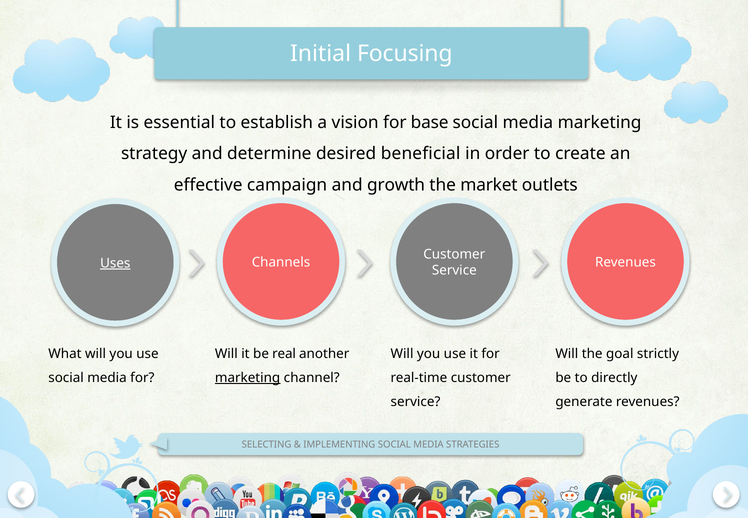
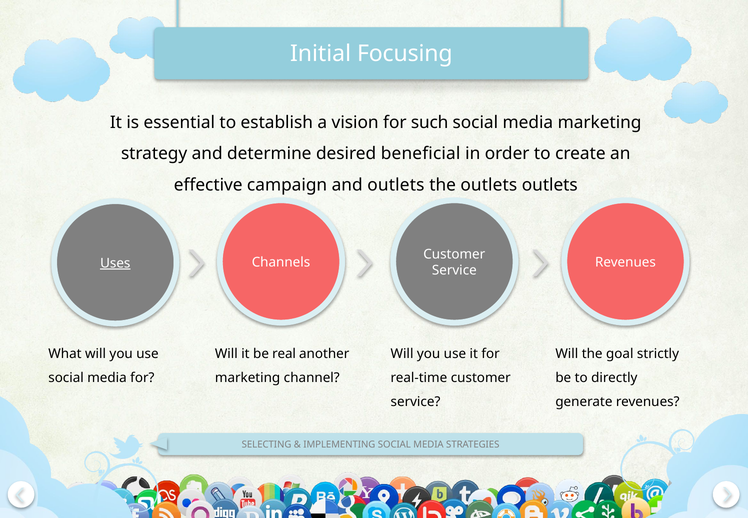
base: base -> such
and growth: growth -> outlets
the market: market -> outlets
marketing at (248, 378) underline: present -> none
